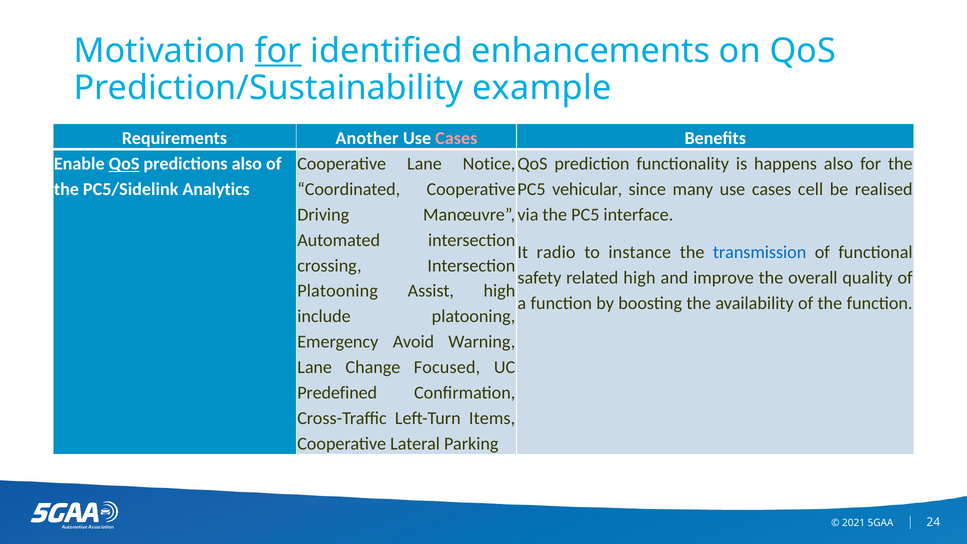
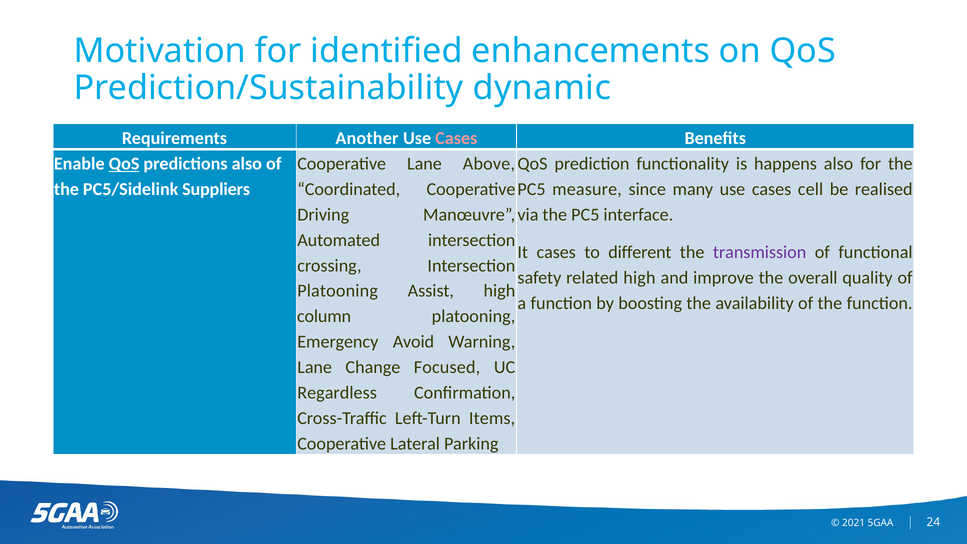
for at (278, 51) underline: present -> none
example: example -> dynamic
Notice: Notice -> Above
Analytics: Analytics -> Suppliers
vehicular: vehicular -> measure
It radio: radio -> cases
instance: instance -> different
transmission colour: blue -> purple
include: include -> column
Predefined: Predefined -> Regardless
